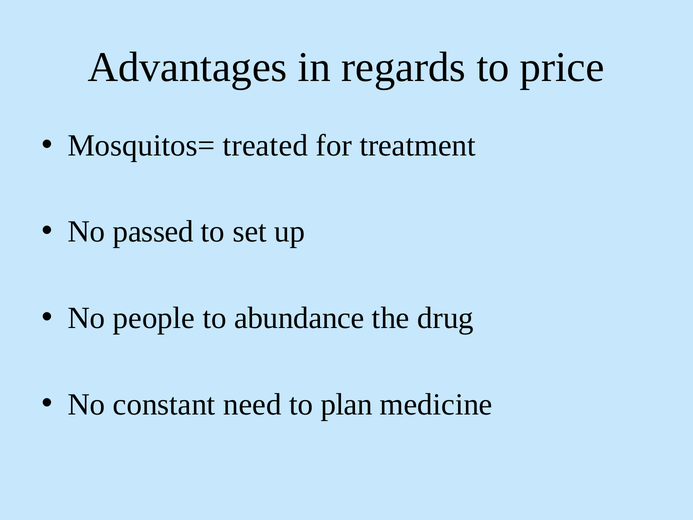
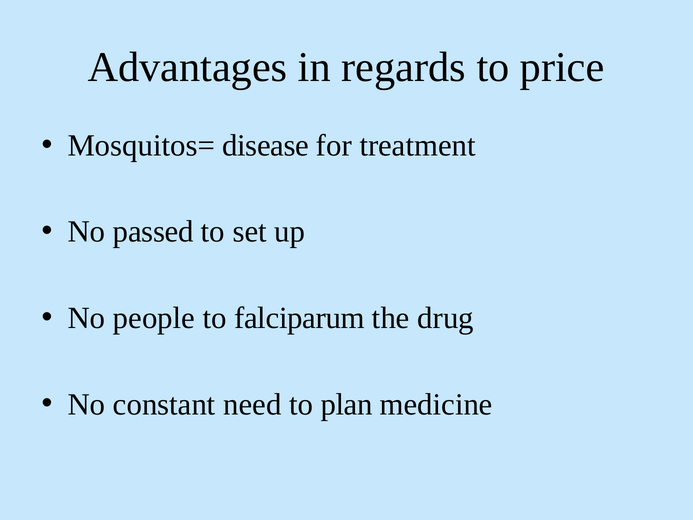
treated: treated -> disease
abundance: abundance -> falciparum
